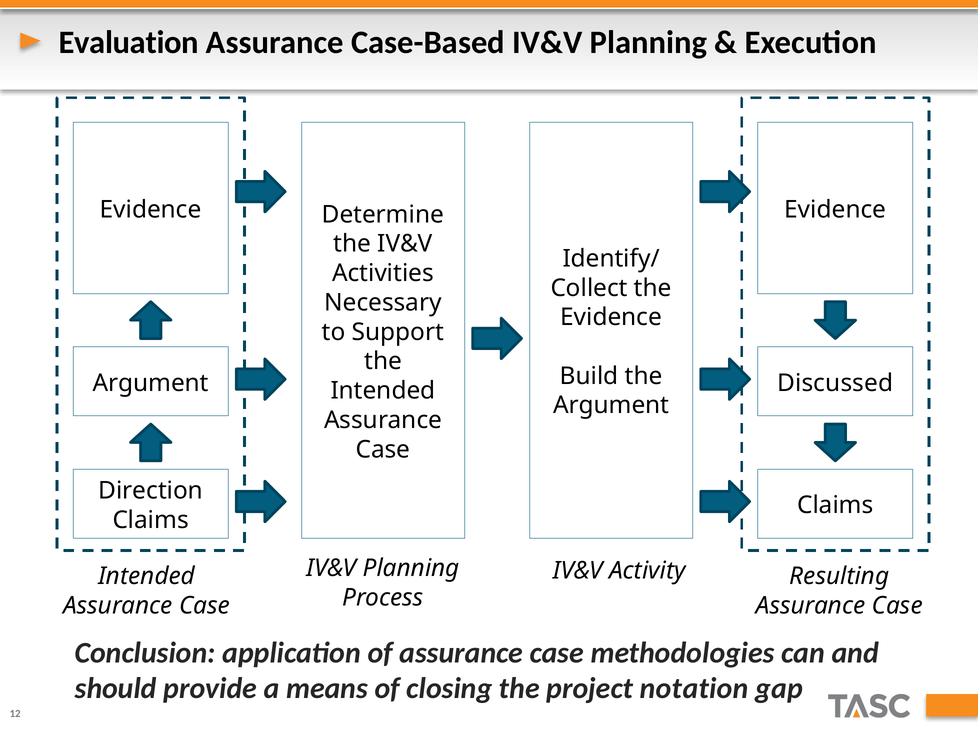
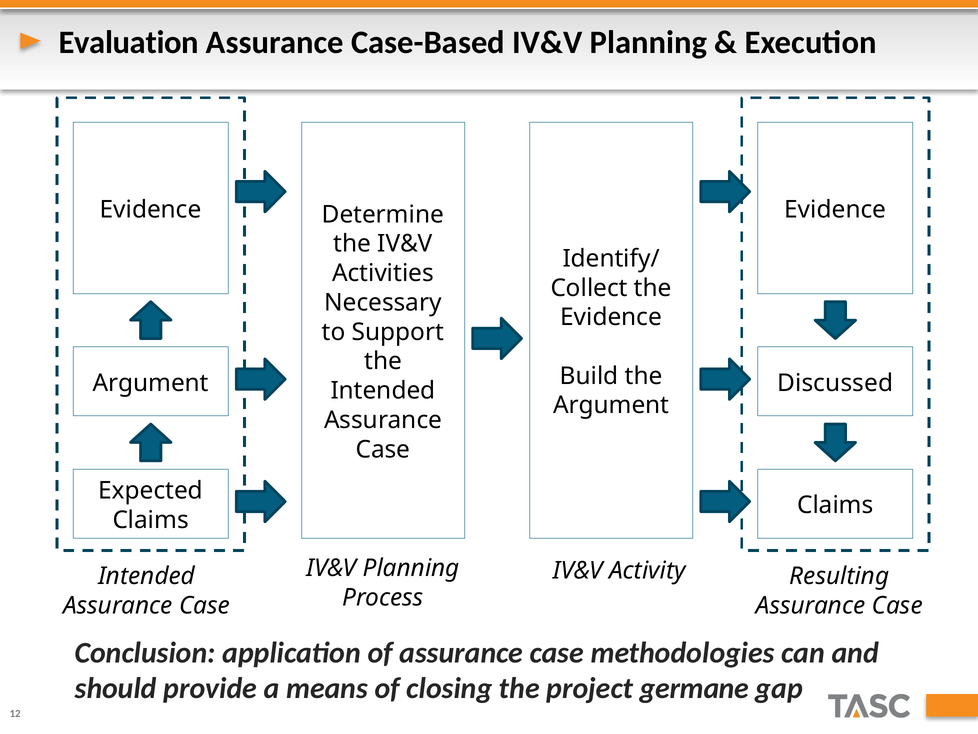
Direction: Direction -> Expected
notation: notation -> germane
